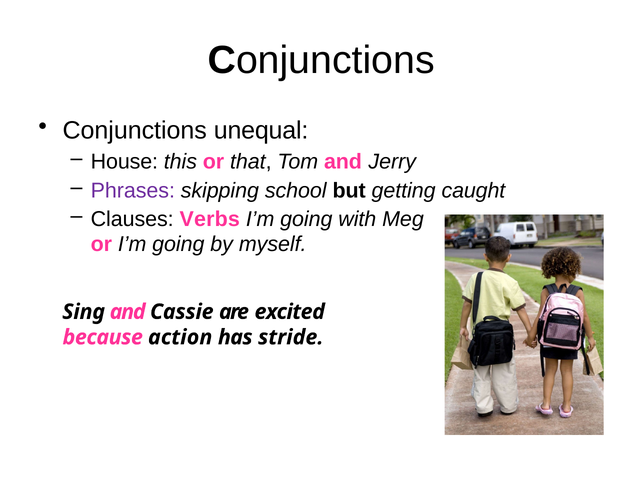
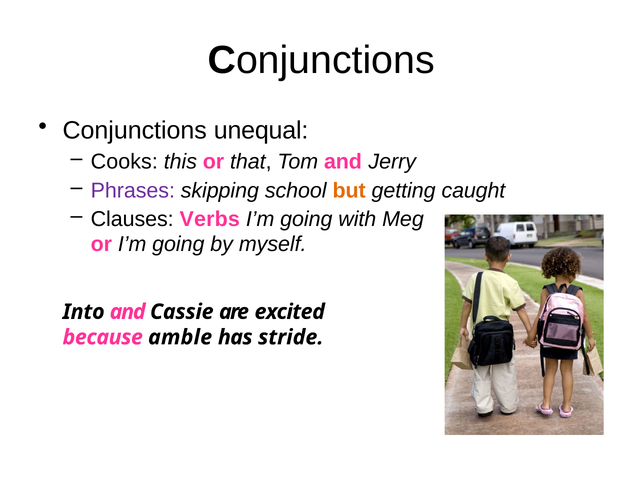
House: House -> Cooks
but colour: black -> orange
Sing: Sing -> Into
action: action -> amble
